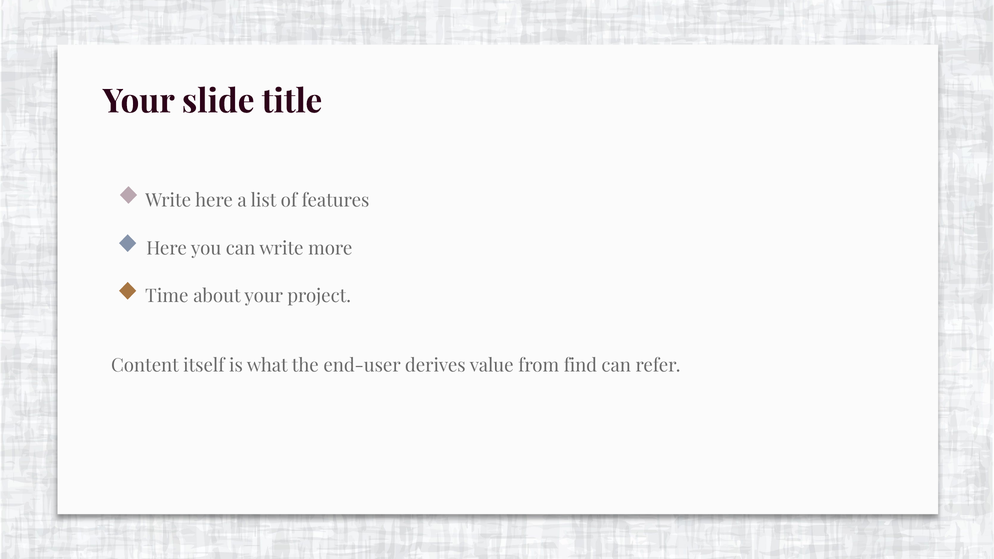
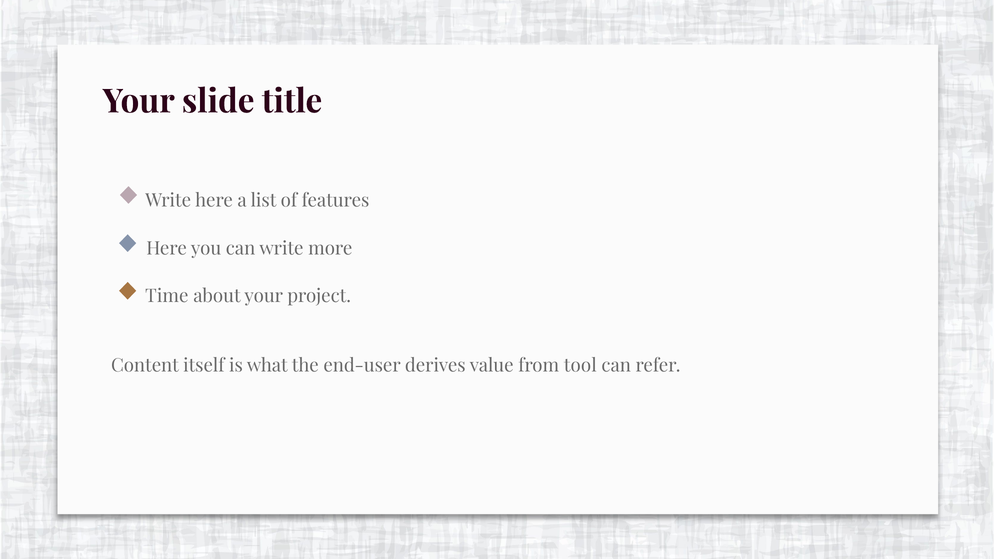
find: find -> tool
